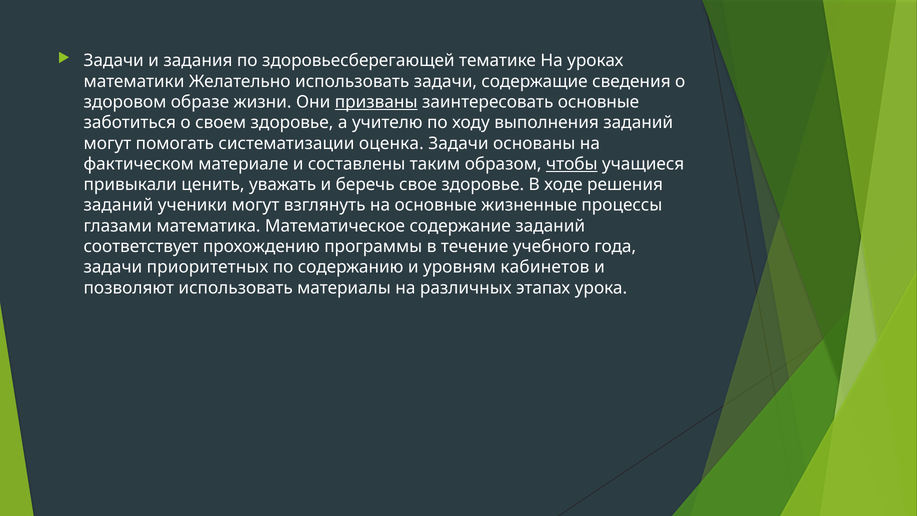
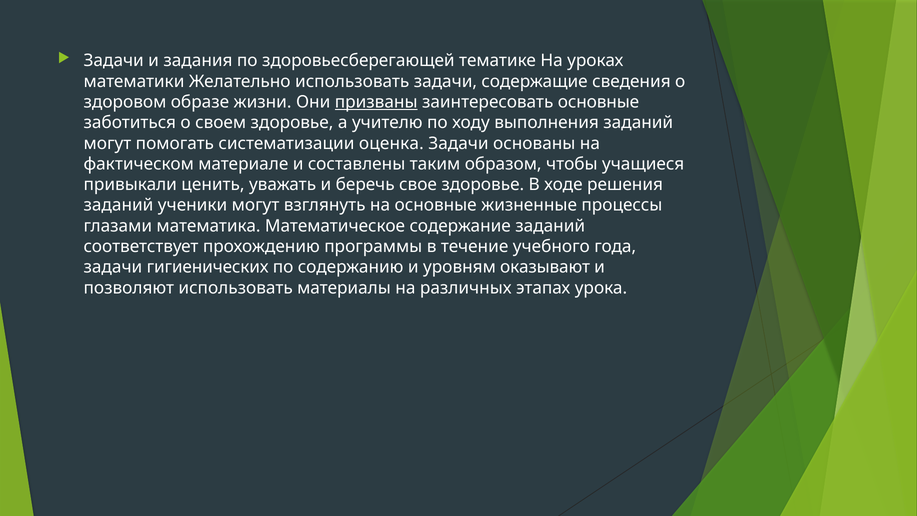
чтобы underline: present -> none
приоритетных: приоритетных -> гигиенических
кабинетов: кабинетов -> оказывают
